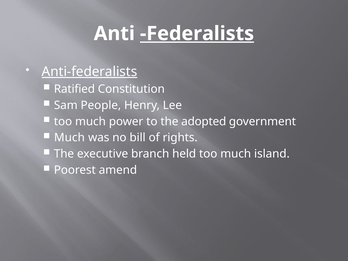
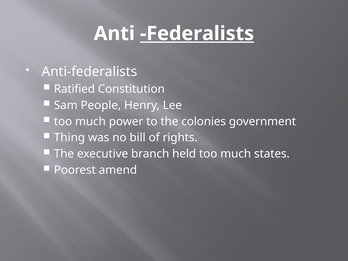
Anti-federalists underline: present -> none
adopted: adopted -> colonies
Much at (69, 138): Much -> Thing
island: island -> states
